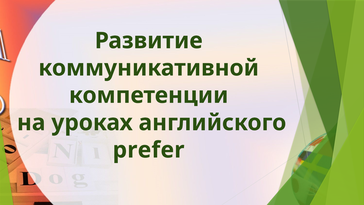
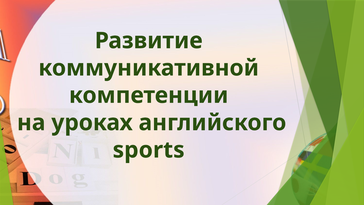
prefer: prefer -> sports
